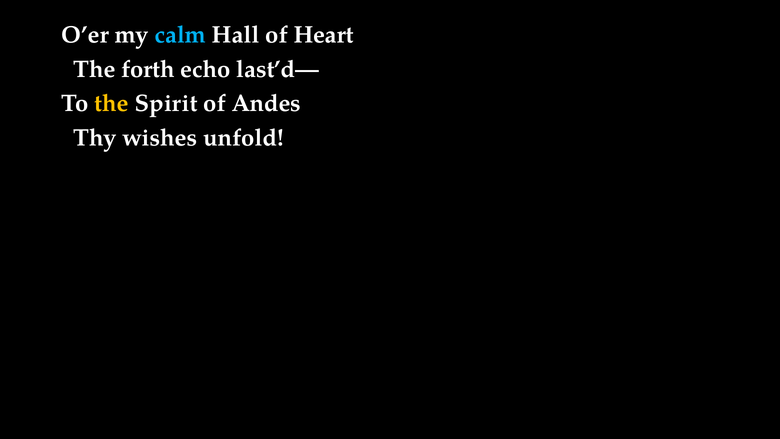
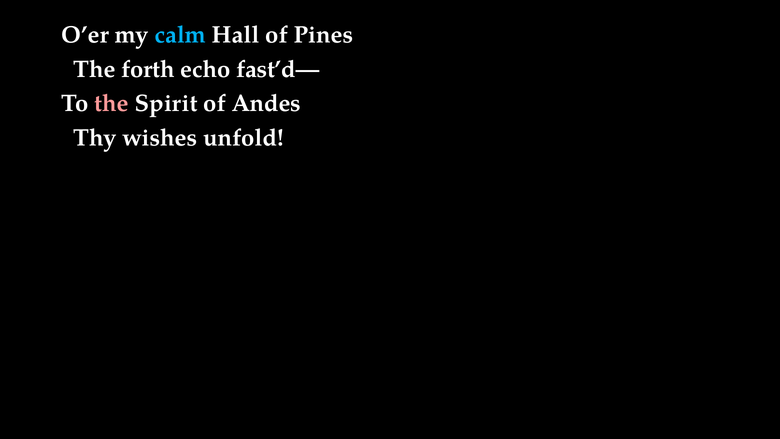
Heart: Heart -> Pines
last’d—: last’d— -> fast’d—
the at (112, 103) colour: yellow -> pink
